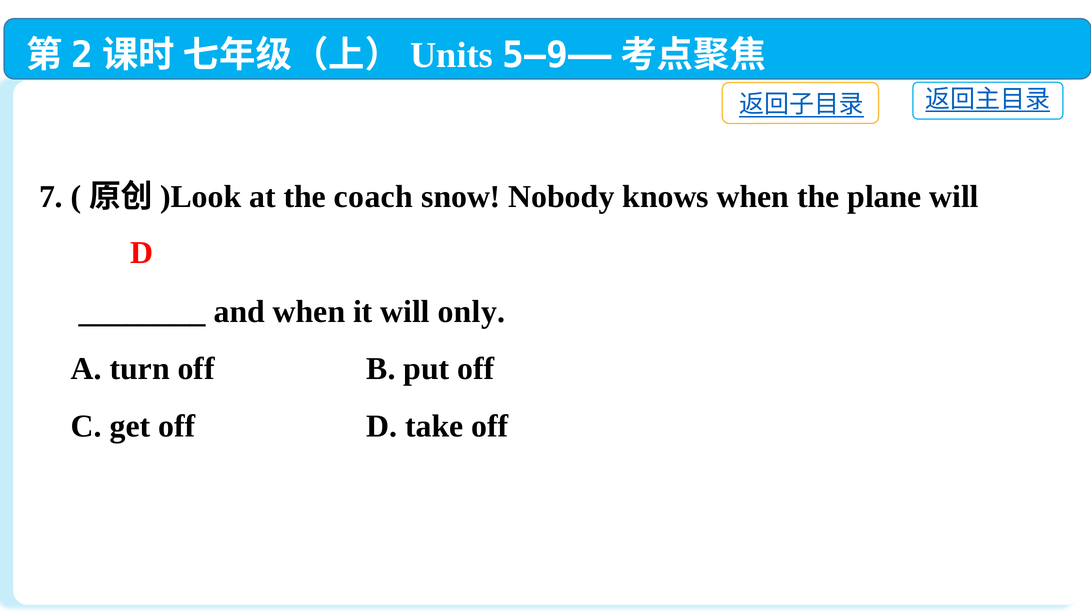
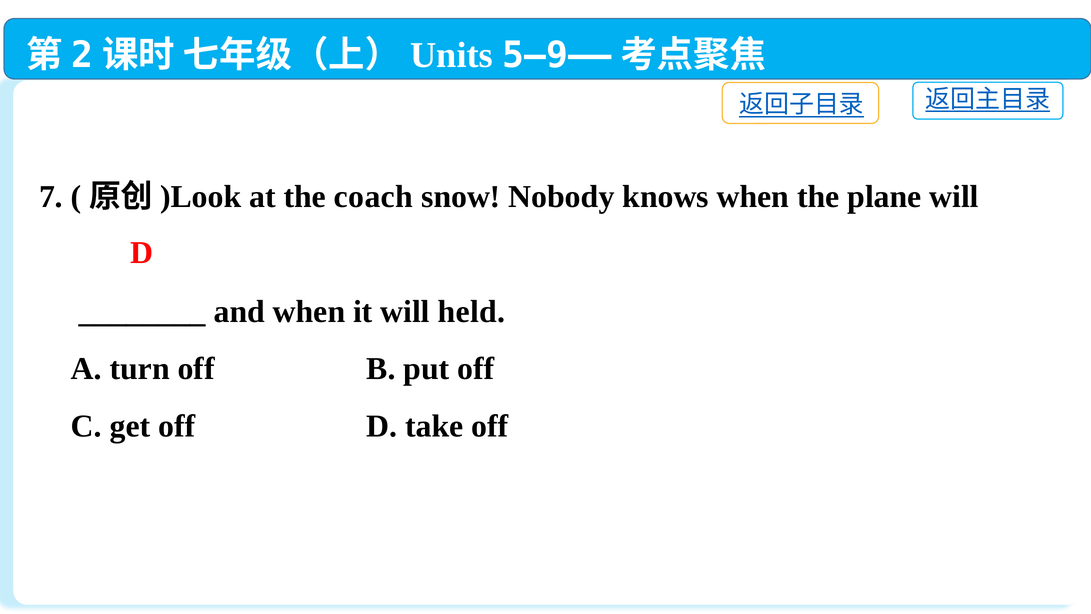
only: only -> held
